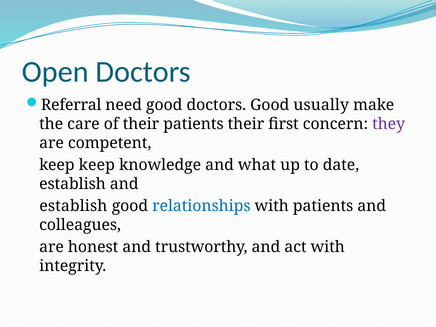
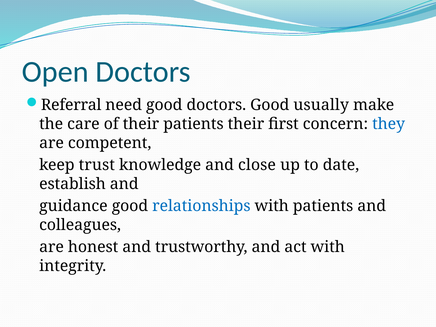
they colour: purple -> blue
keep keep: keep -> trust
what: what -> close
establish at (73, 206): establish -> guidance
